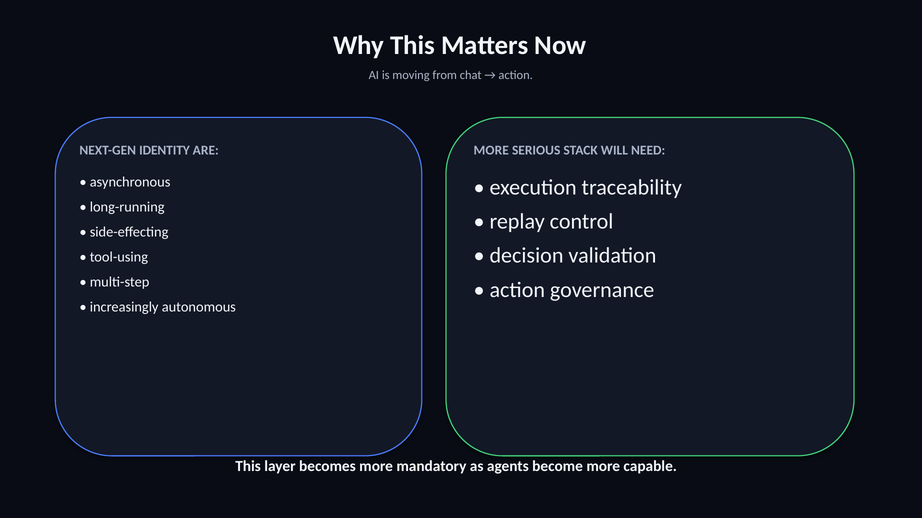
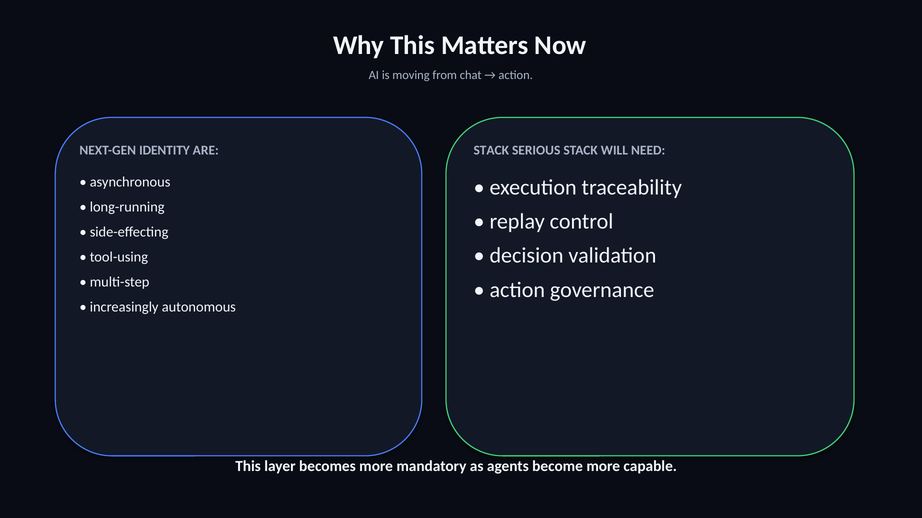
MORE at (491, 151): MORE -> STACK
